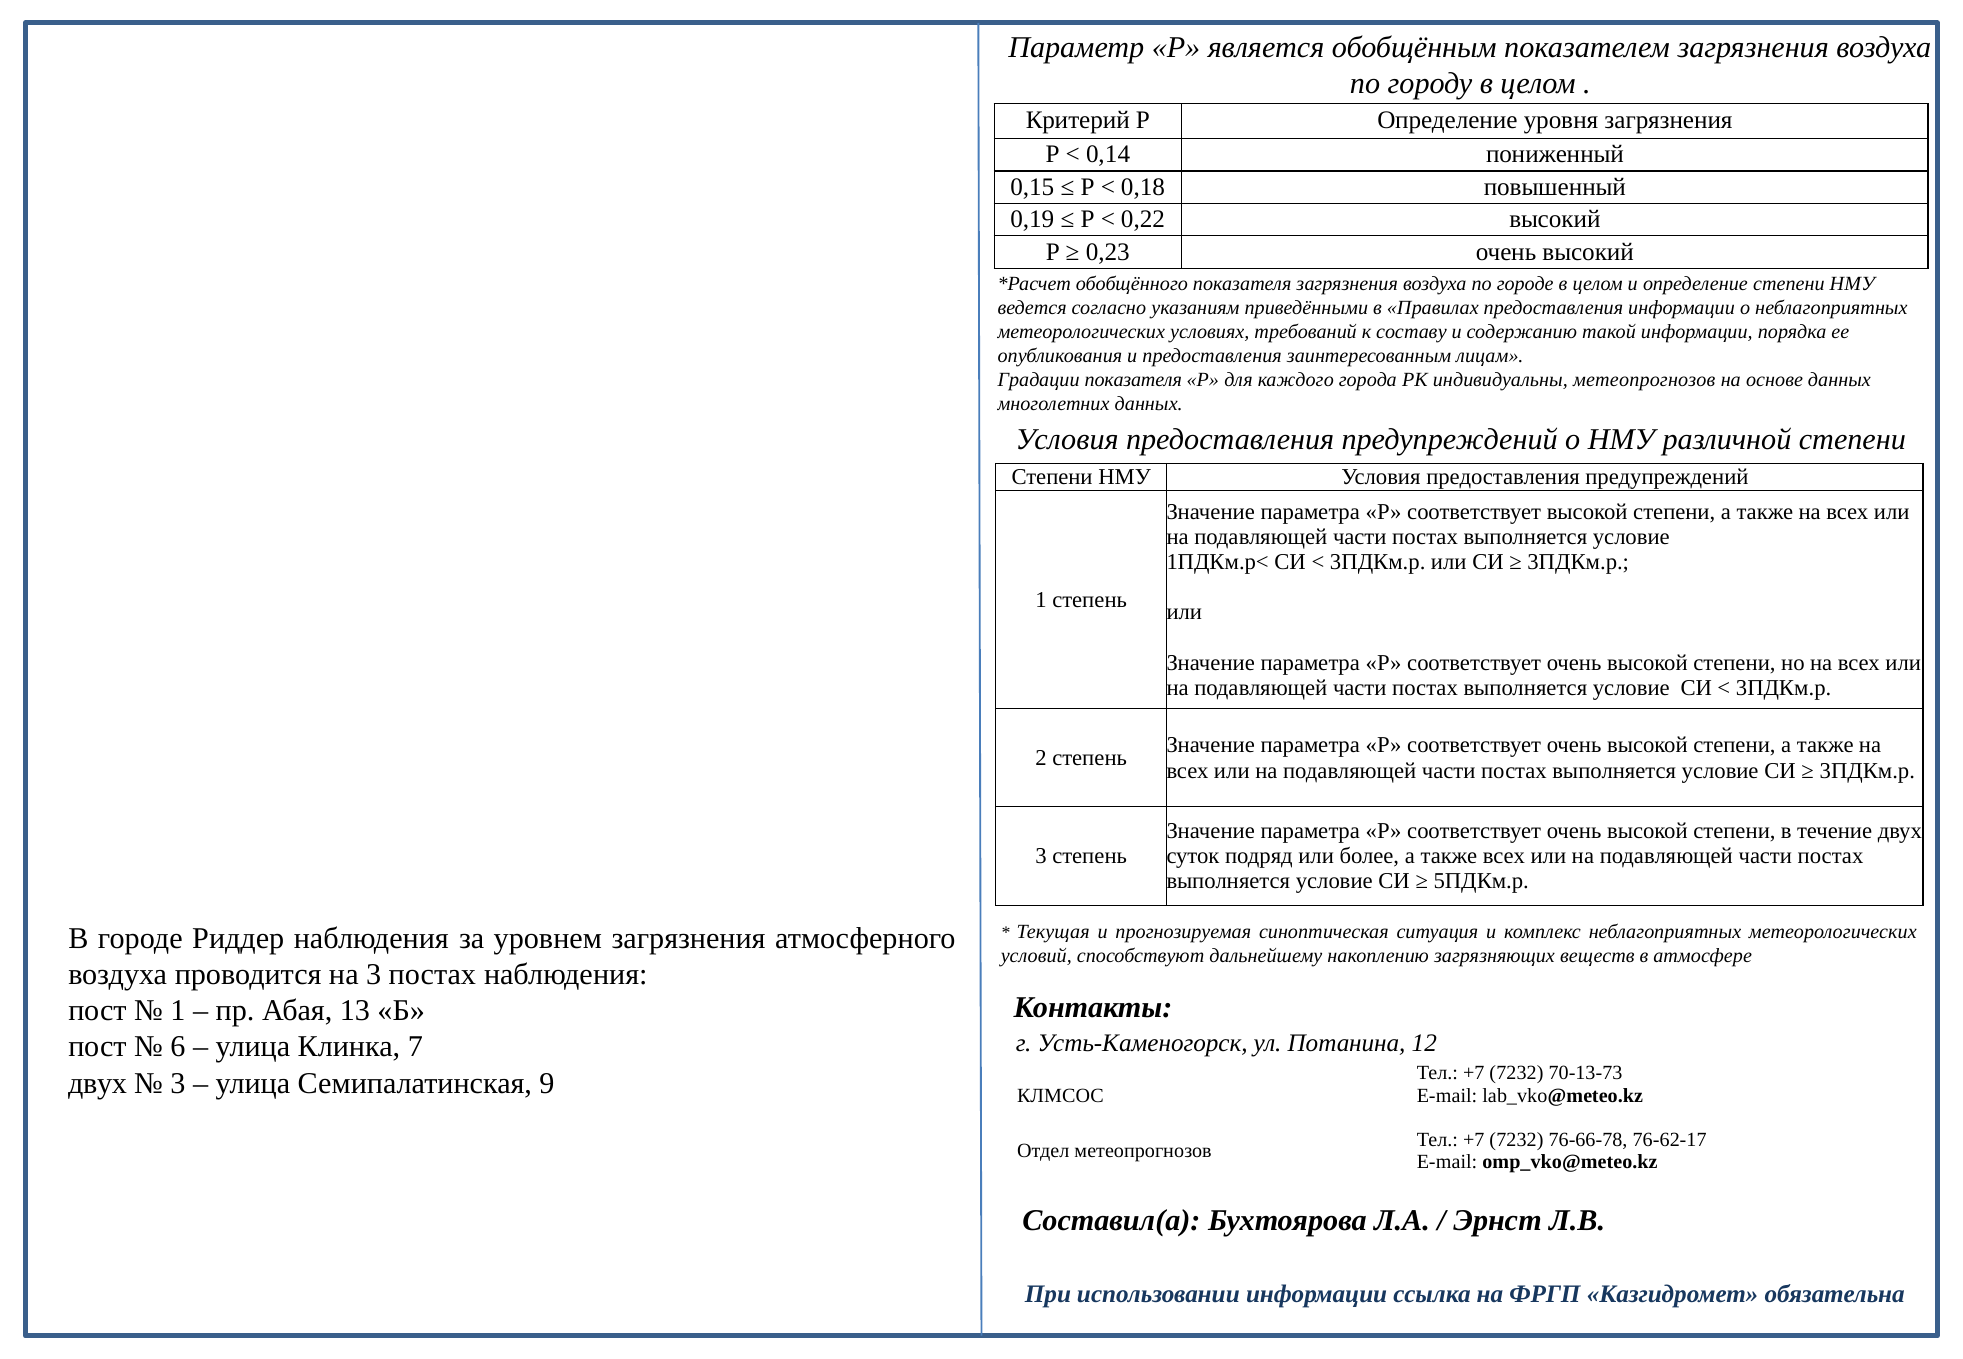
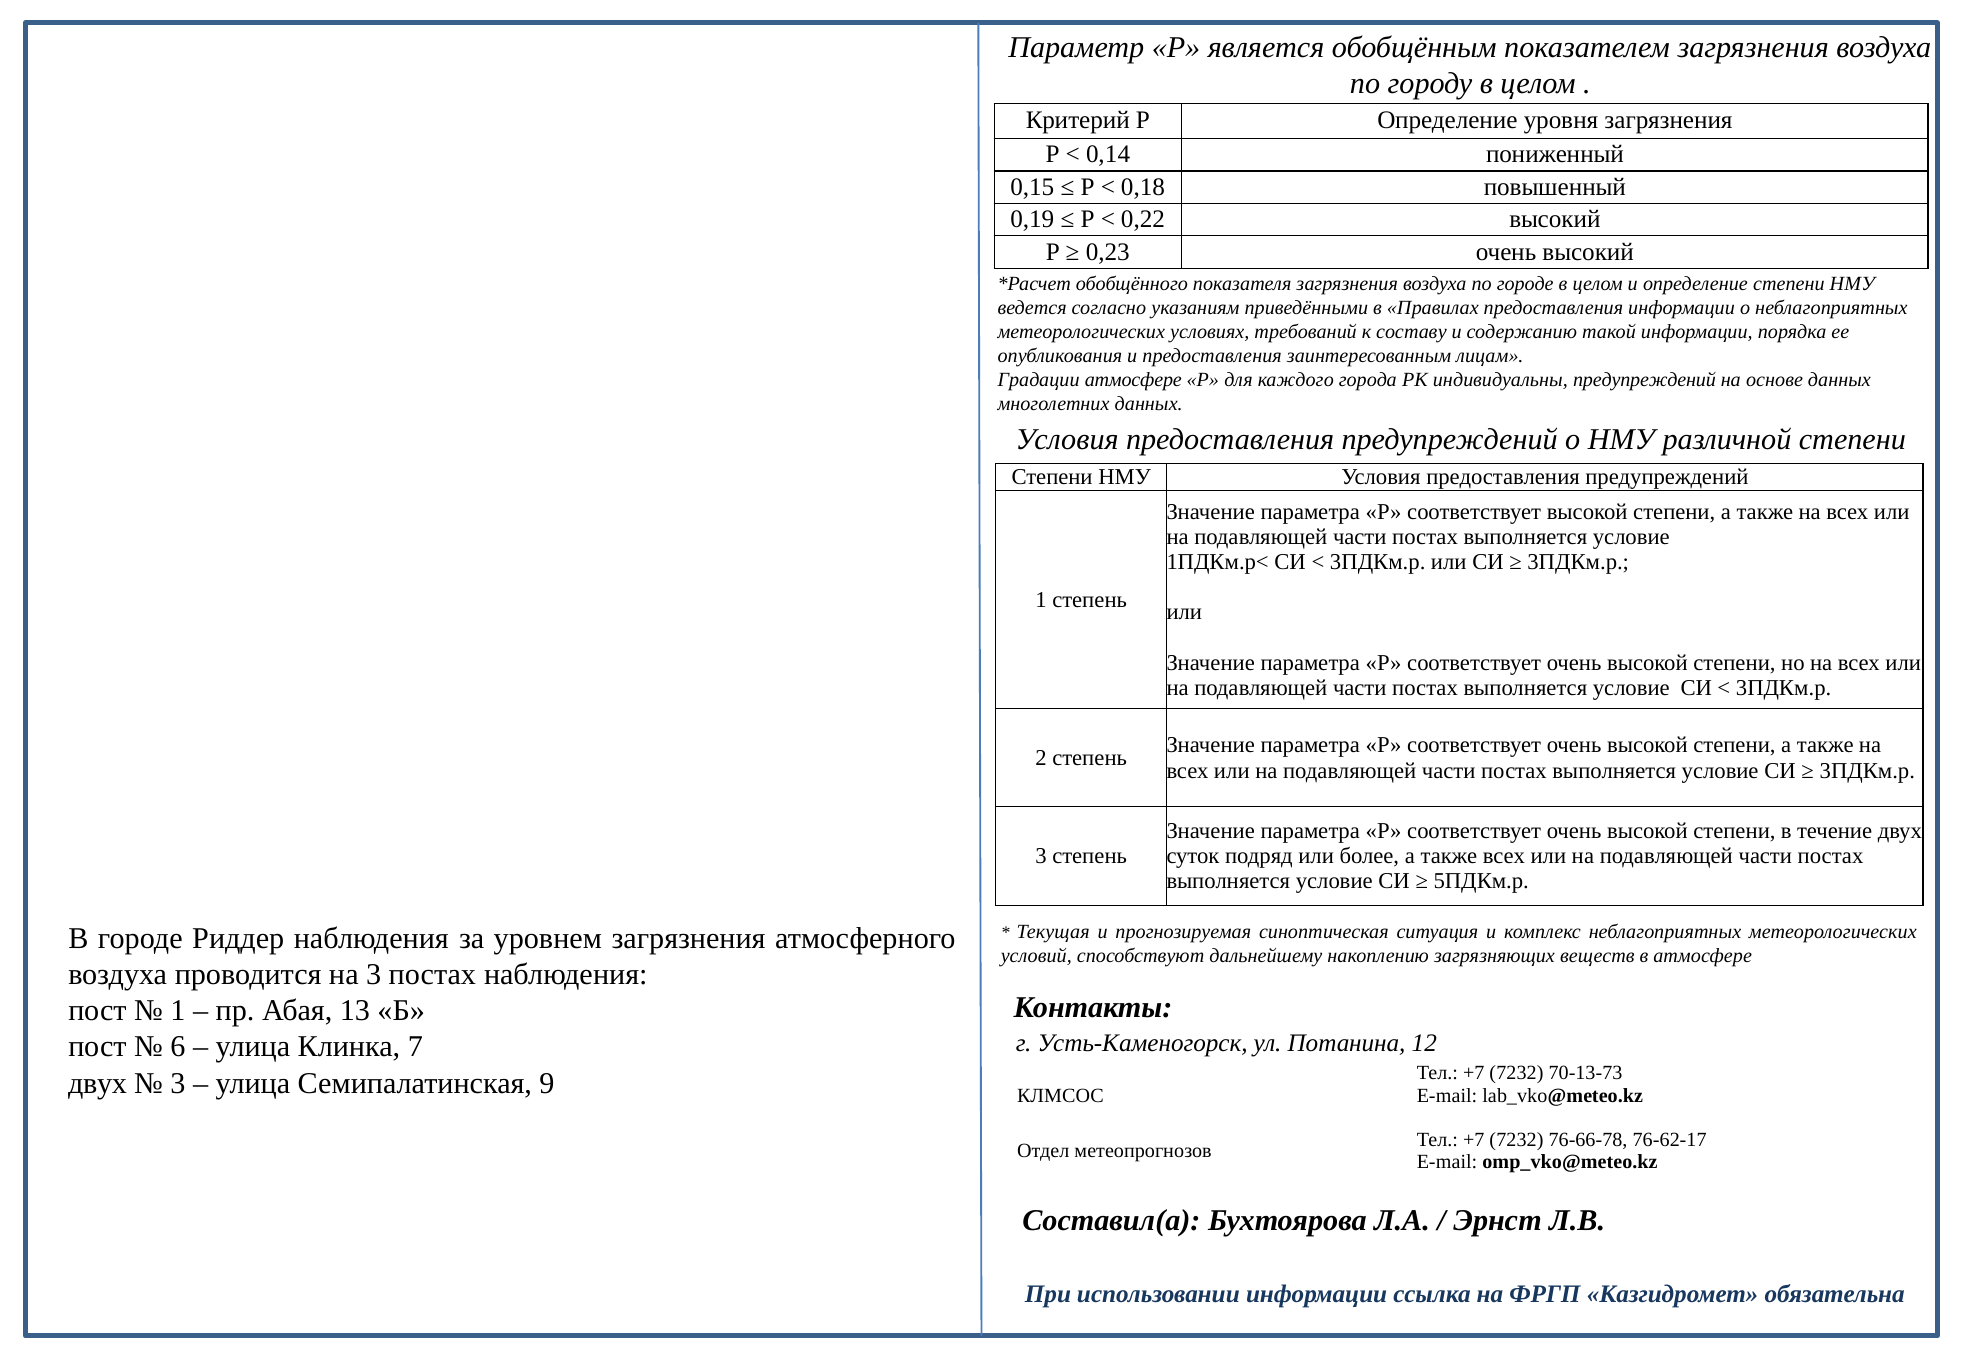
Градации показателя: показателя -> атмосфере
индивидуальны метеопрогнозов: метеопрогнозов -> предупреждений
